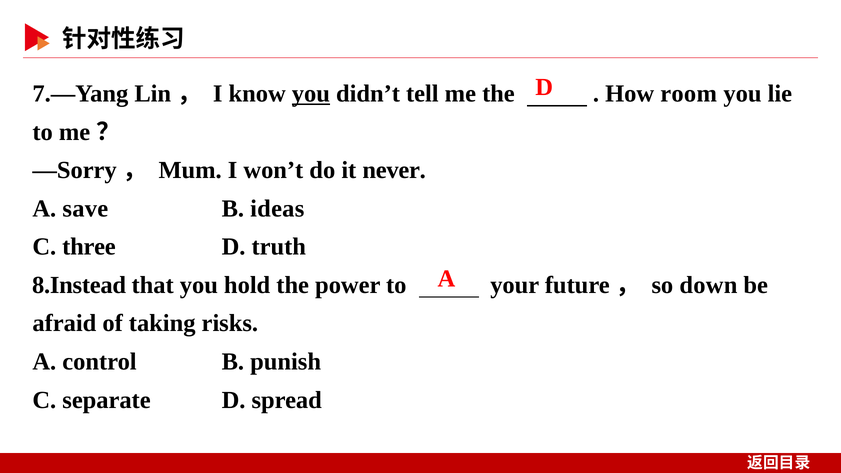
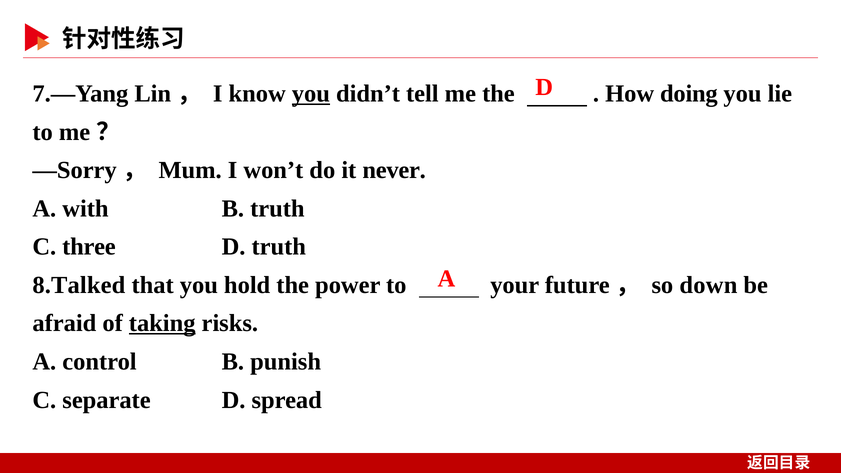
room: room -> doing
save: save -> with
B ideas: ideas -> truth
8.Instead: 8.Instead -> 8.Talked
taking underline: none -> present
